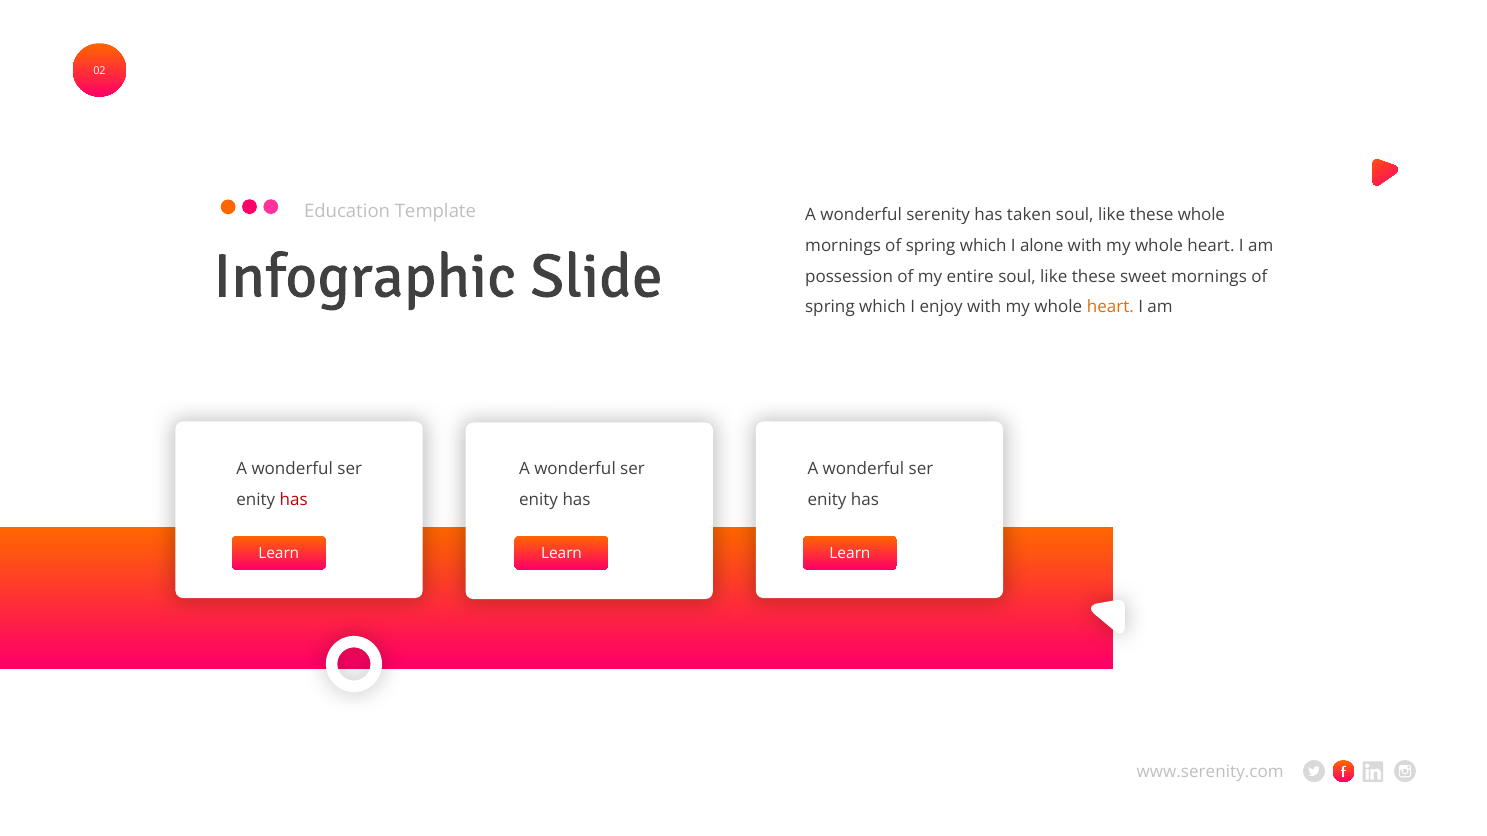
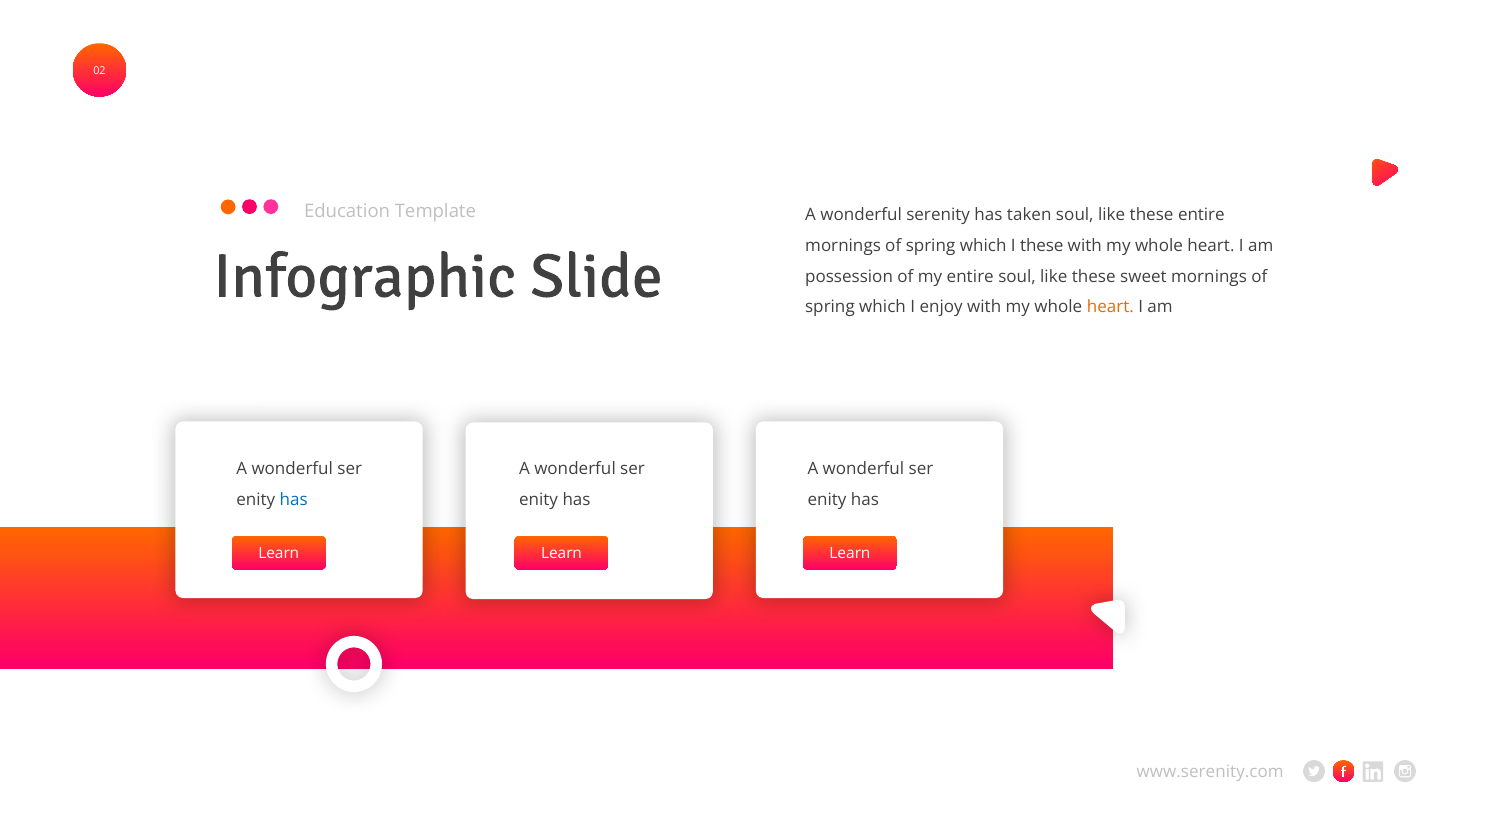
these whole: whole -> entire
I alone: alone -> these
has at (294, 500) colour: red -> blue
